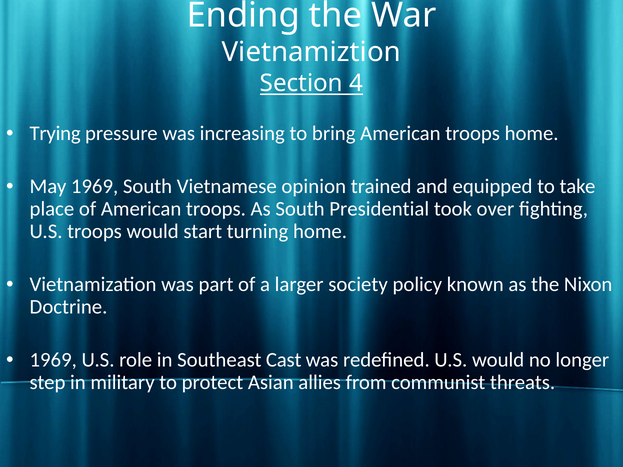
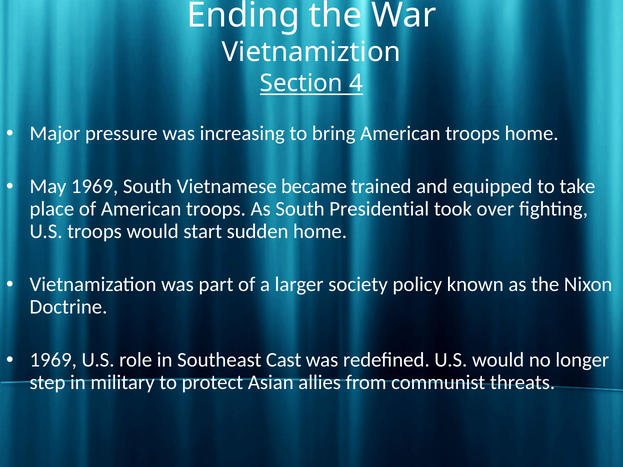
Trying: Trying -> Major
opinion: opinion -> became
turning: turning -> sudden
